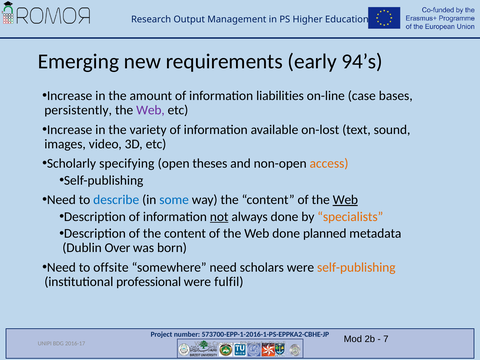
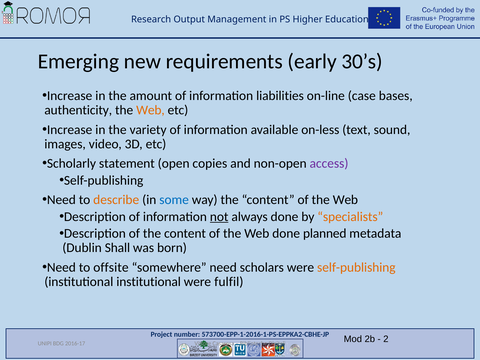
94’s: 94’s -> 30’s
persistently: persistently -> authenticity
Web at (150, 110) colour: purple -> orange
on-lost: on-lost -> on-less
specifying: specifying -> statement
theses: theses -> copies
access colour: orange -> purple
describe colour: blue -> orange
Web at (345, 200) underline: present -> none
Over: Over -> Shall
institutional professional: professional -> institutional
7: 7 -> 2
